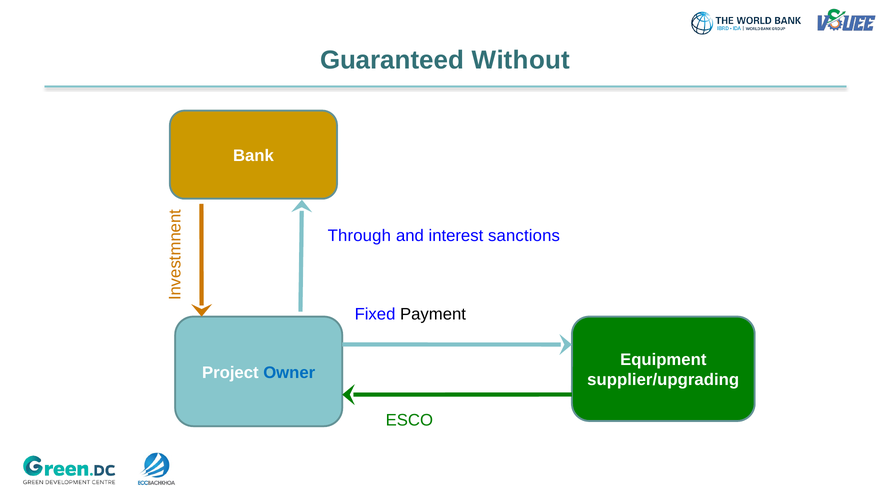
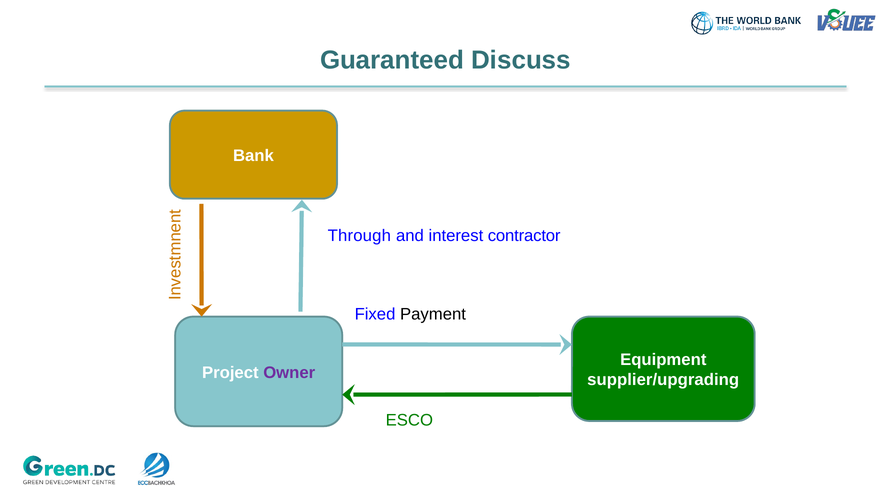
Without: Without -> Discuss
sanctions: sanctions -> contractor
Owner colour: blue -> purple
